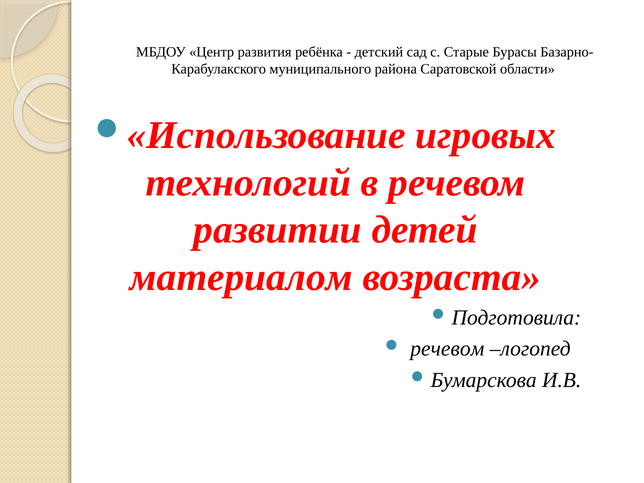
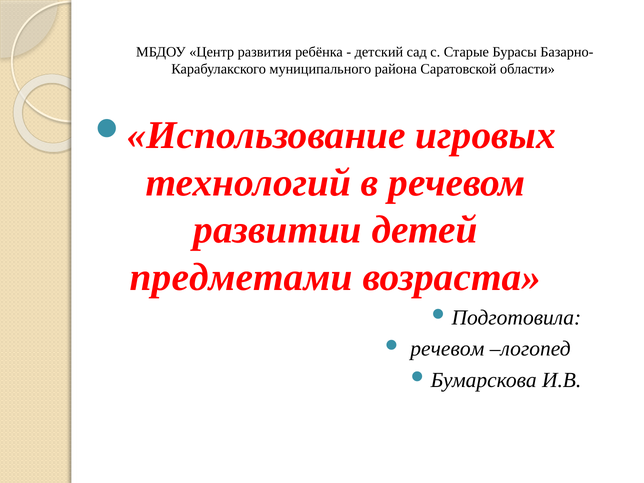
материалом: материалом -> предметами
